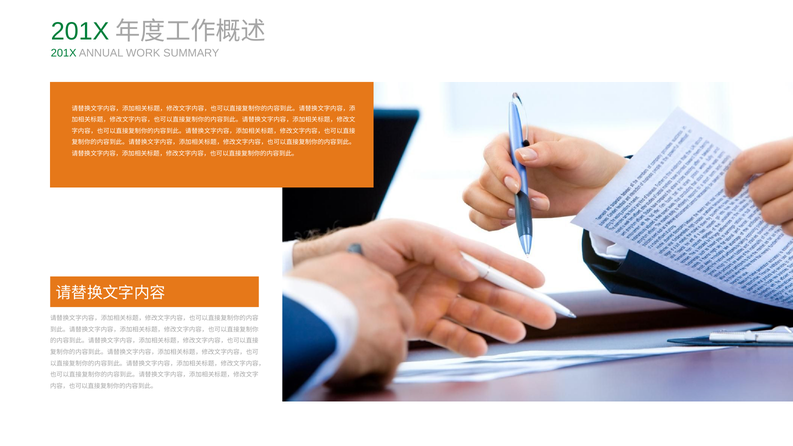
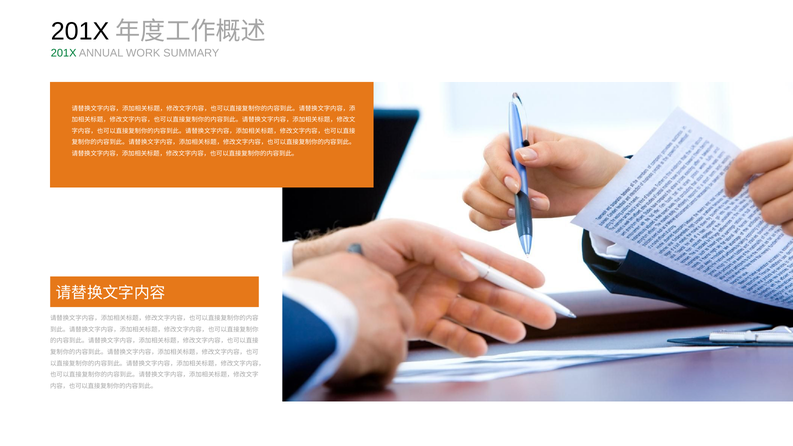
201X at (80, 31) colour: green -> black
